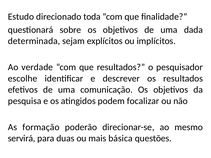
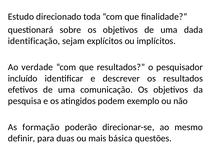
determinada: determinada -> identificação
escolhe: escolhe -> incluído
focalizar: focalizar -> exemplo
servirá: servirá -> definir
